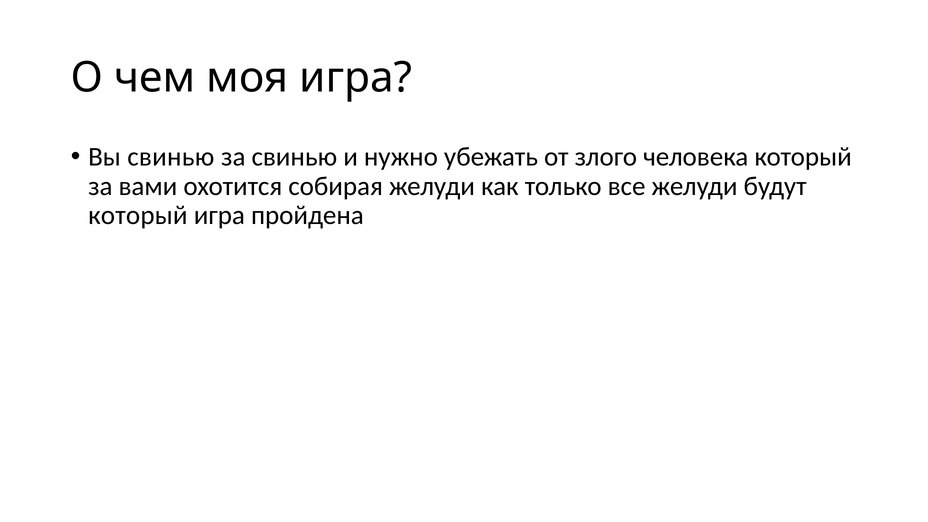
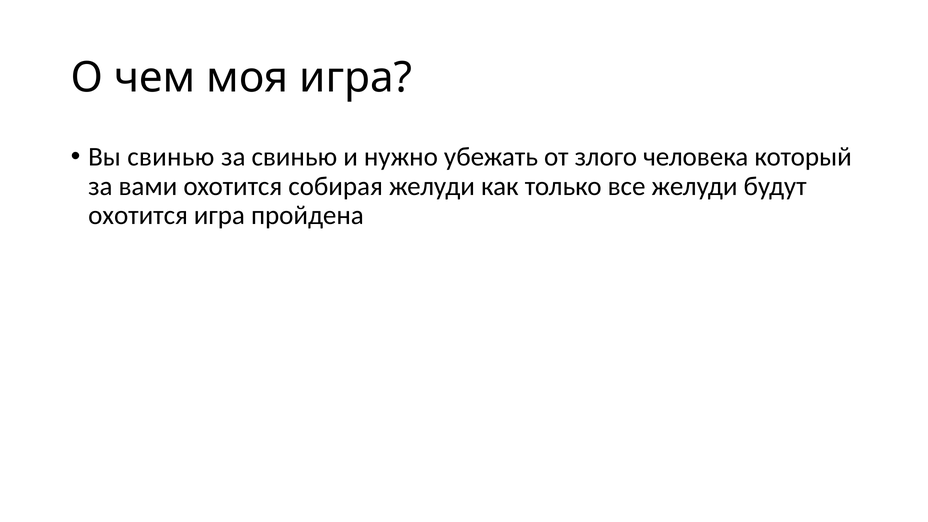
который at (138, 215): который -> охотится
